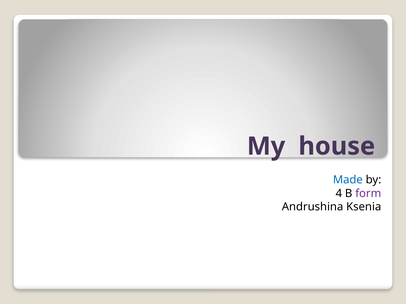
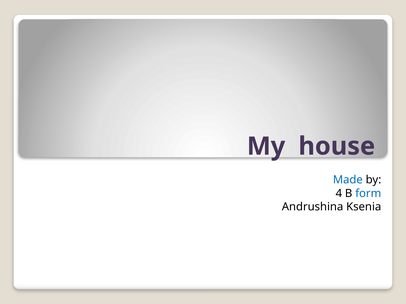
form colour: purple -> blue
